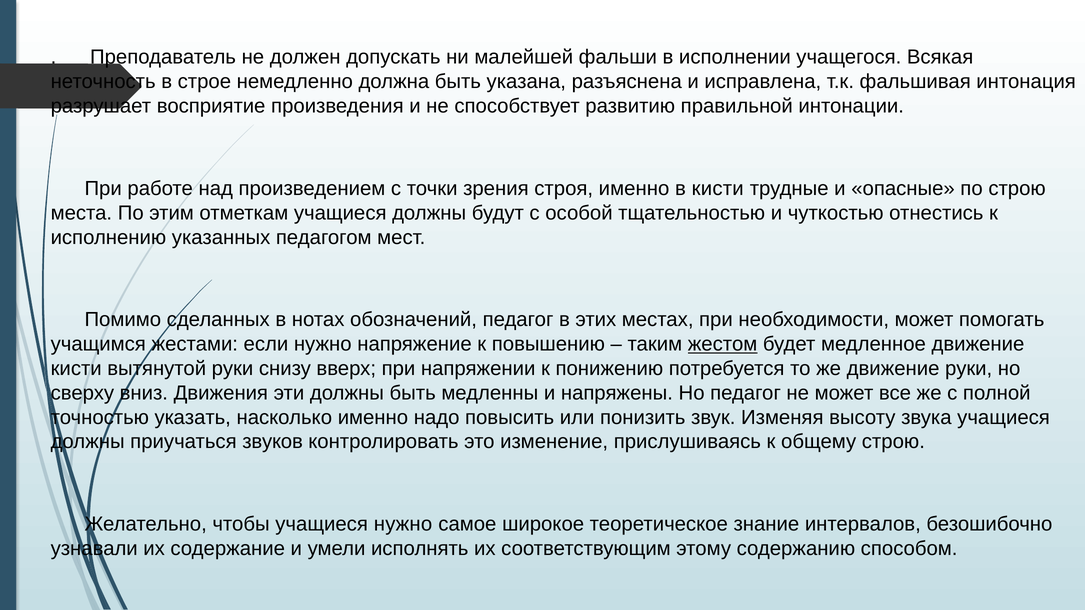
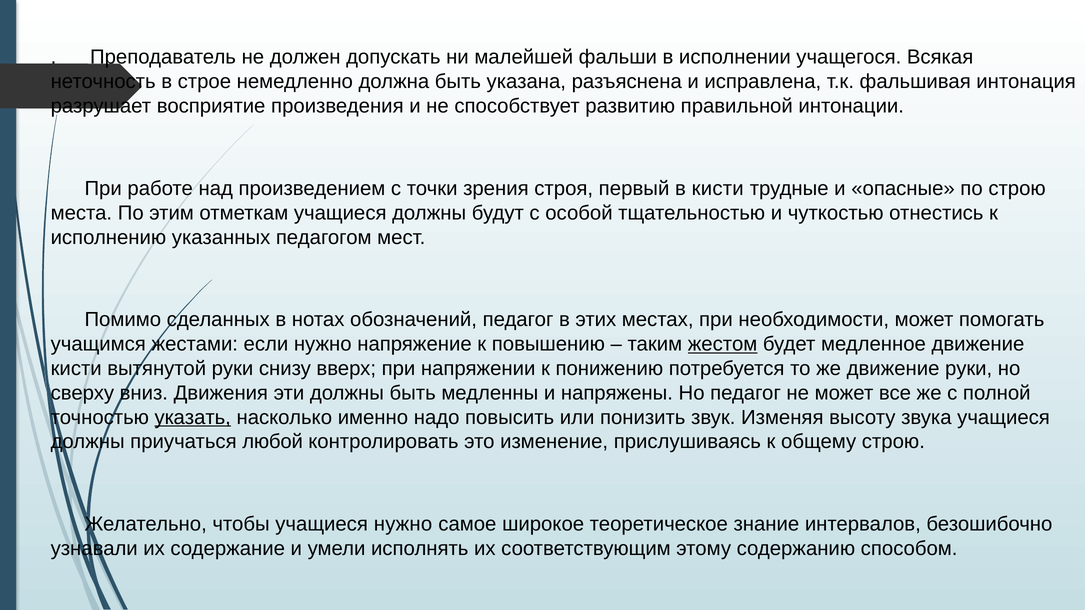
строя именно: именно -> первый
указать underline: none -> present
звуков: звуков -> любой
